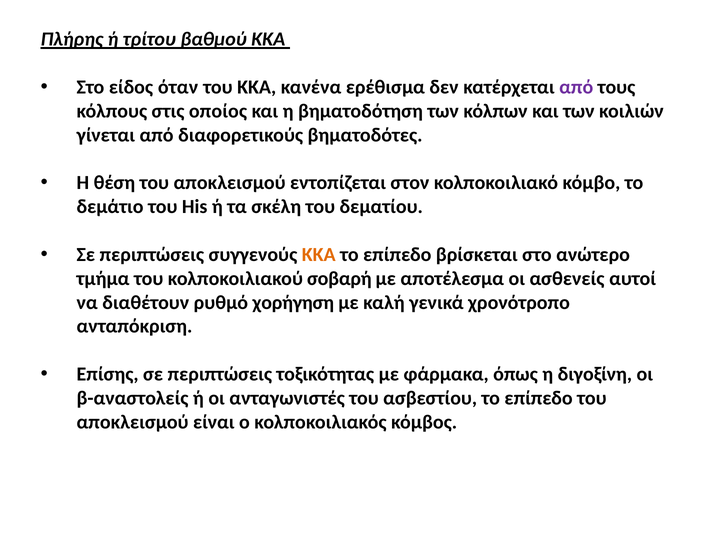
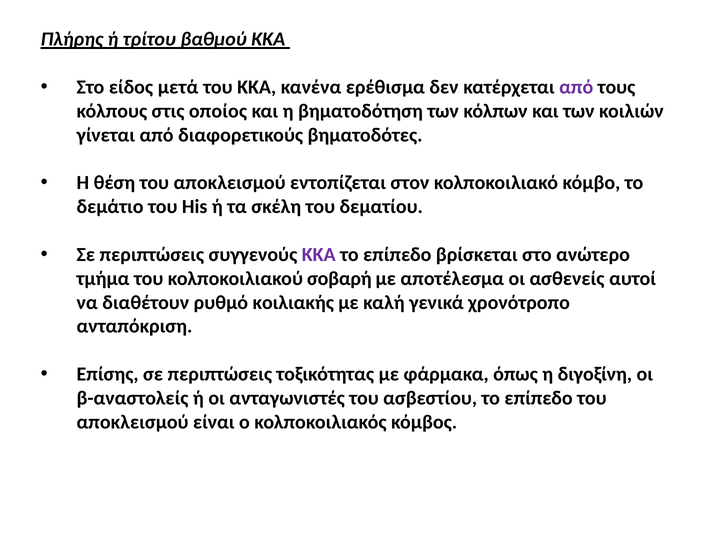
όταν: όταν -> μετά
ΚΚΑ at (319, 255) colour: orange -> purple
χορήγηση: χορήγηση -> κοιλιακής
